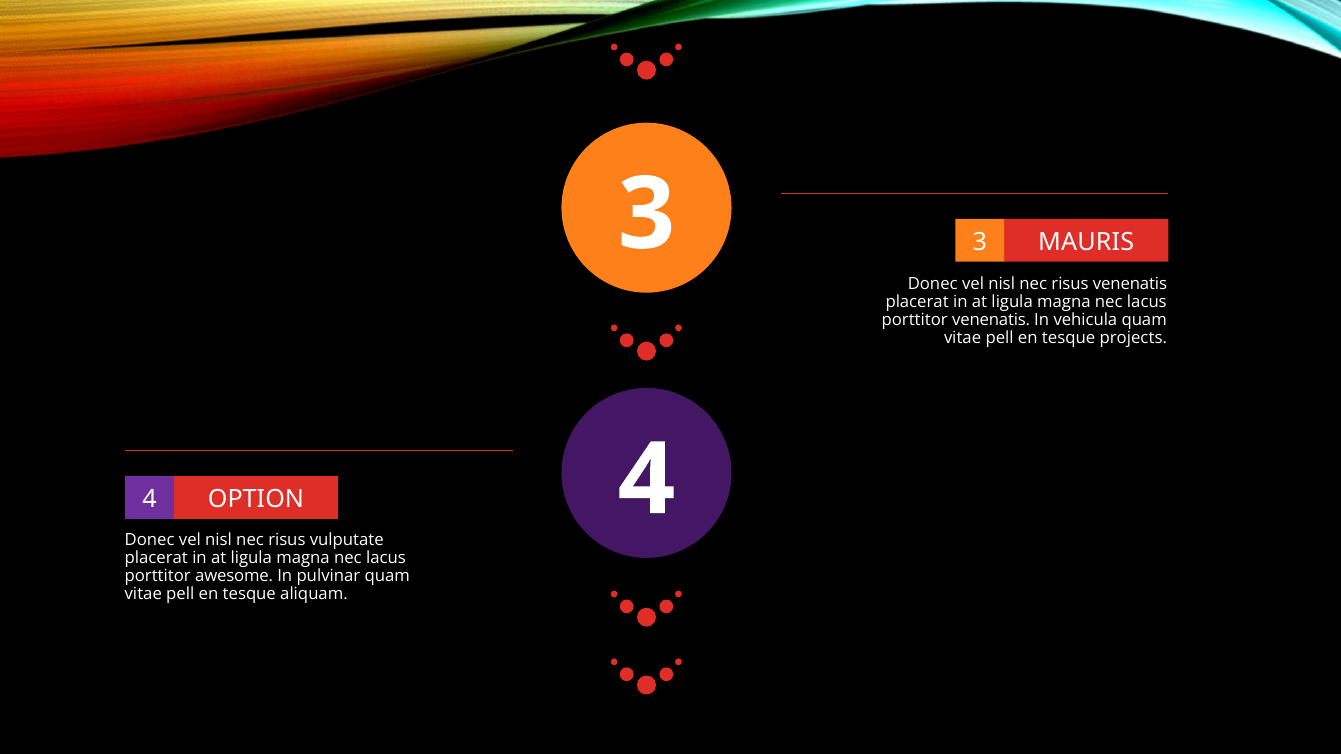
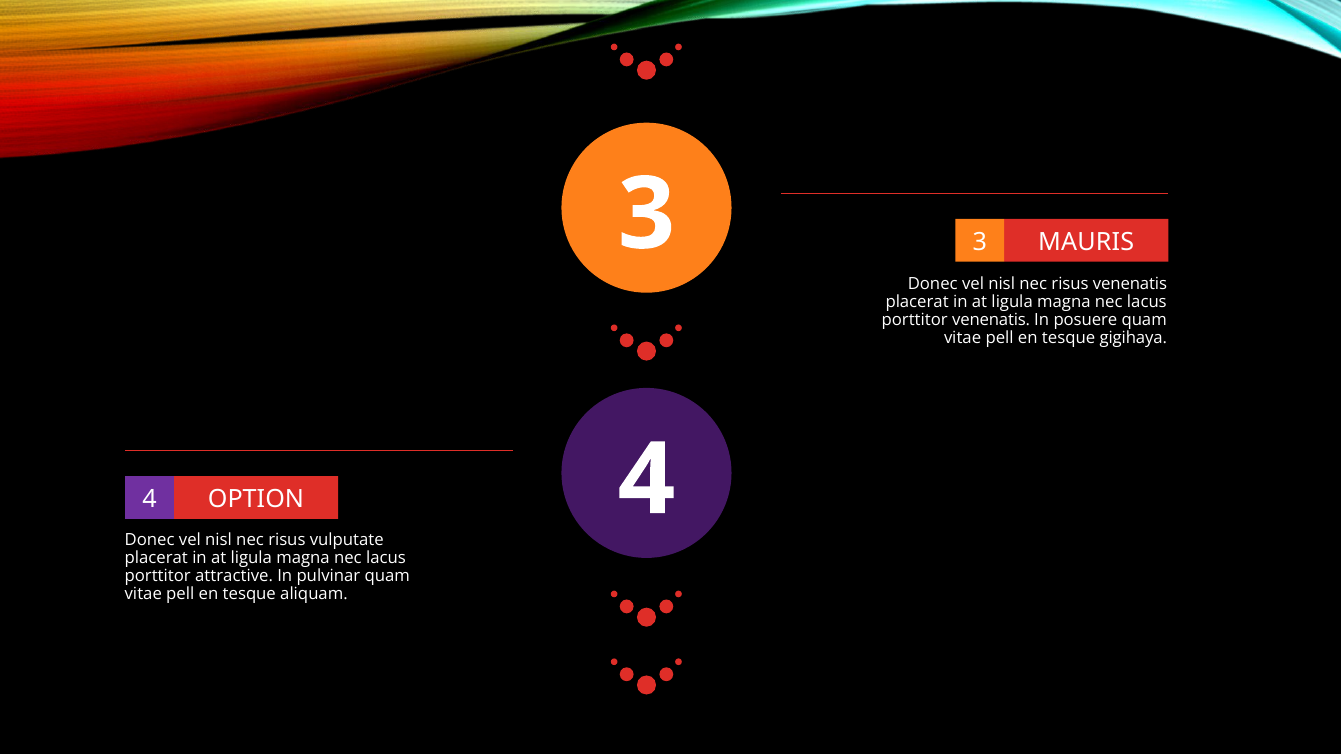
vehicula: vehicula -> posuere
projects: projects -> gigihaya
awesome: awesome -> attractive
